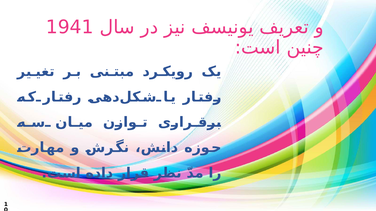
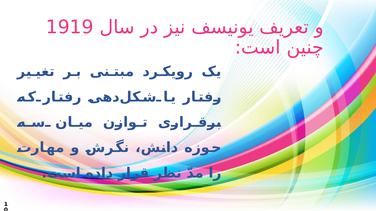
1941: 1941 -> 1919
